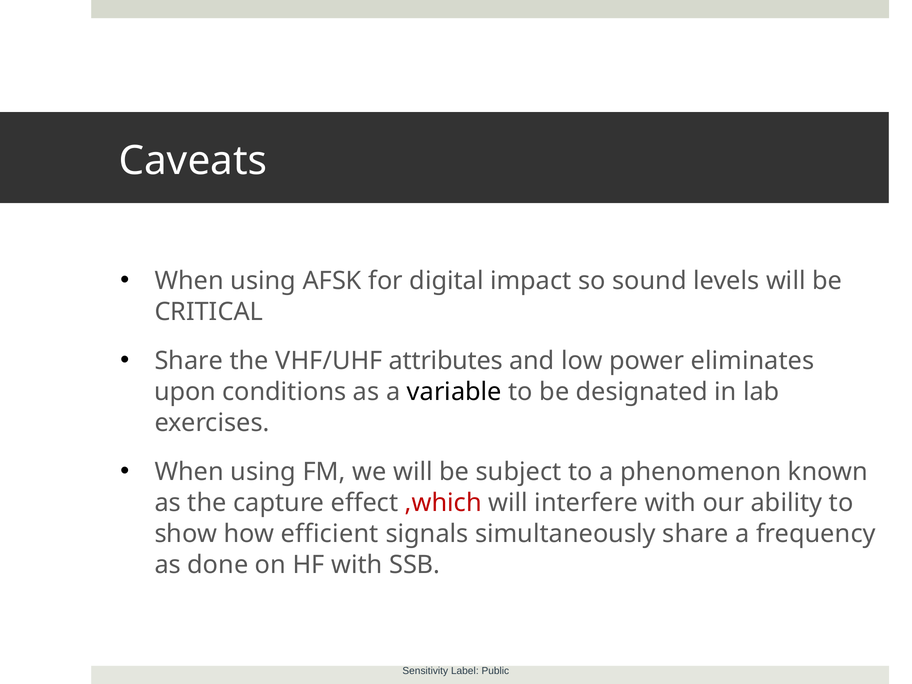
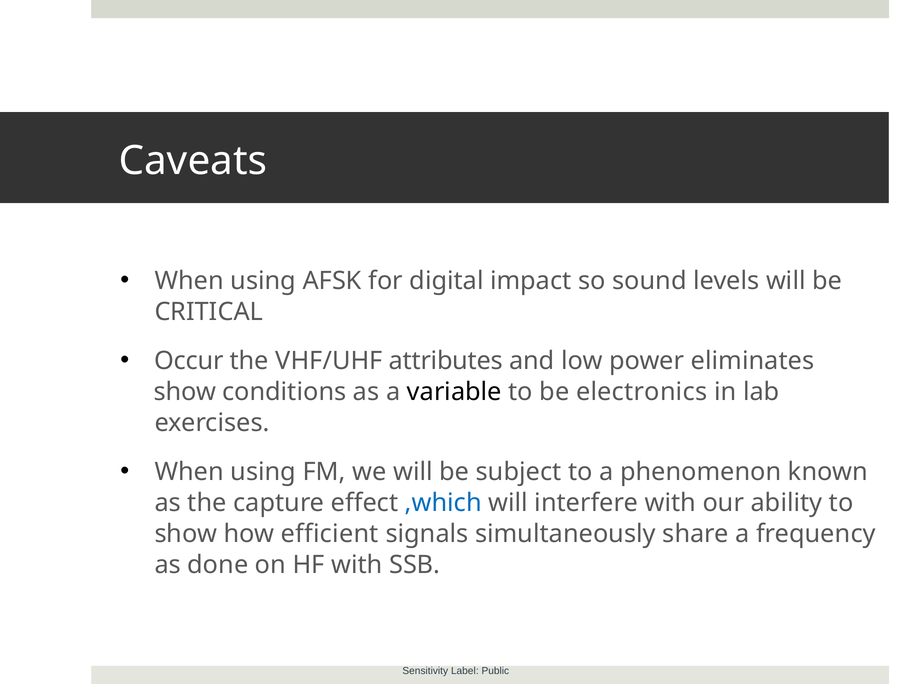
Share at (189, 361): Share -> Occur
upon at (185, 392): upon -> show
designated: designated -> electronics
,which colour: red -> blue
